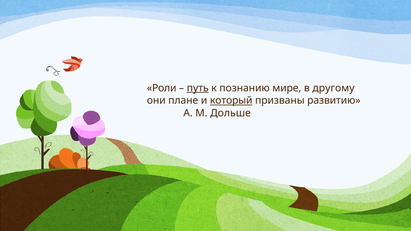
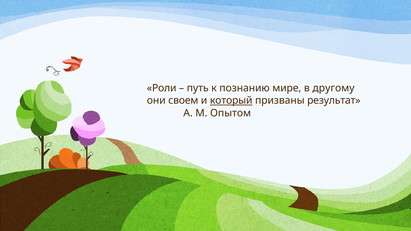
путь underline: present -> none
плане: плане -> своем
развитию: развитию -> результат
Дольше: Дольше -> Опытом
